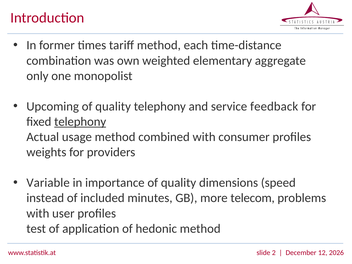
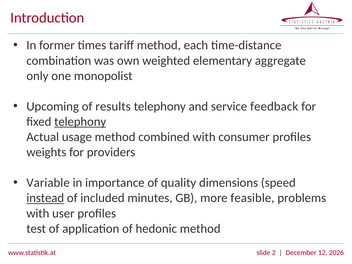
Upcoming of quality: quality -> results
instead underline: none -> present
telecom: telecom -> feasible
